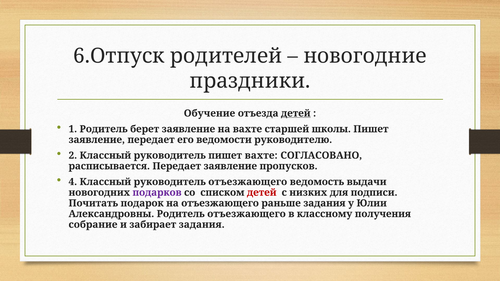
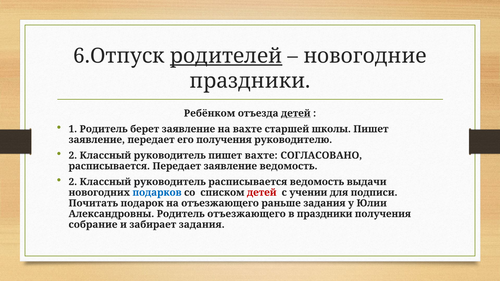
родителей underline: none -> present
Обучение: Обучение -> Ребёнком
его ведомости: ведомости -> получения
заявление пропусков: пропусков -> ведомость
4 at (73, 182): 4 -> 2
руководитель отъезжающего: отъезжающего -> расписывается
подарков colour: purple -> blue
низких: низких -> учении
в классному: классному -> праздники
